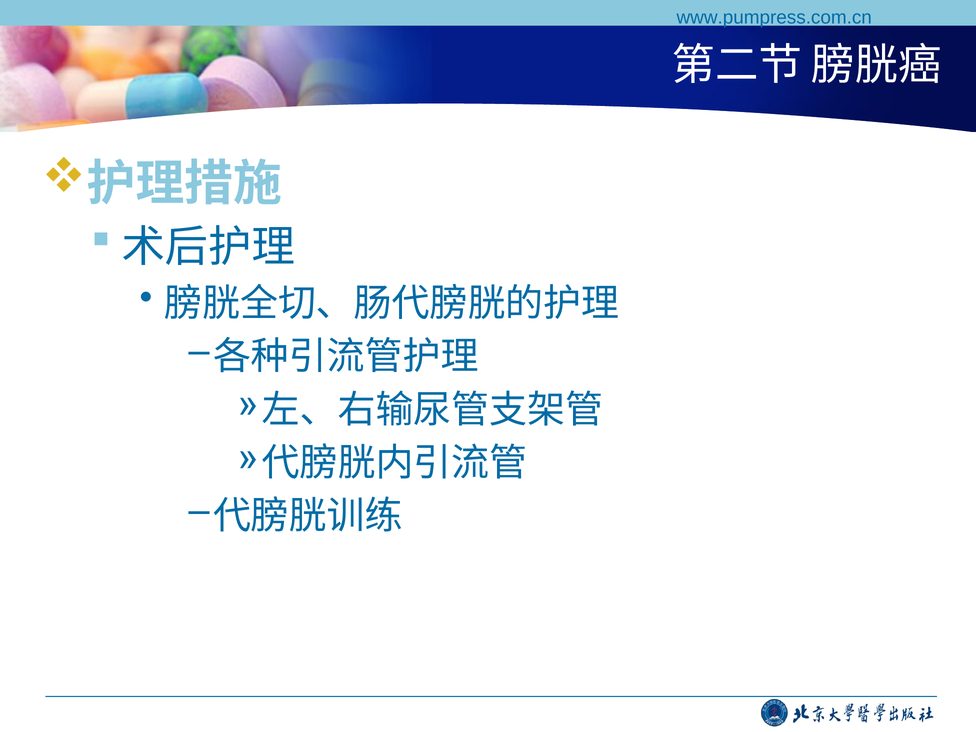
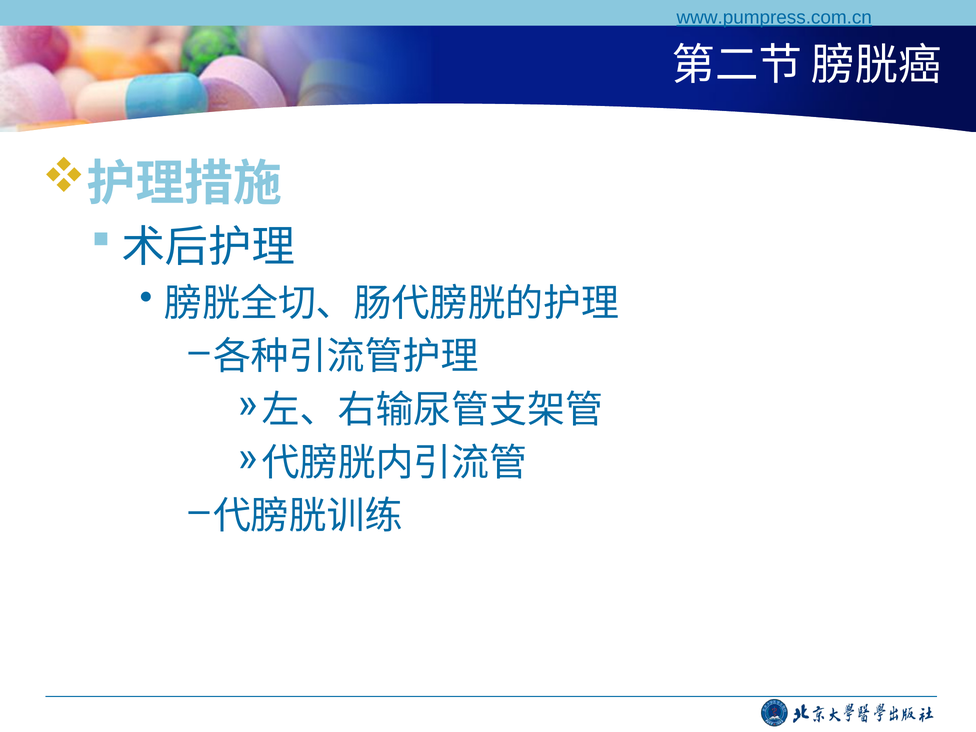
www.pumpress.com.cn underline: none -> present
